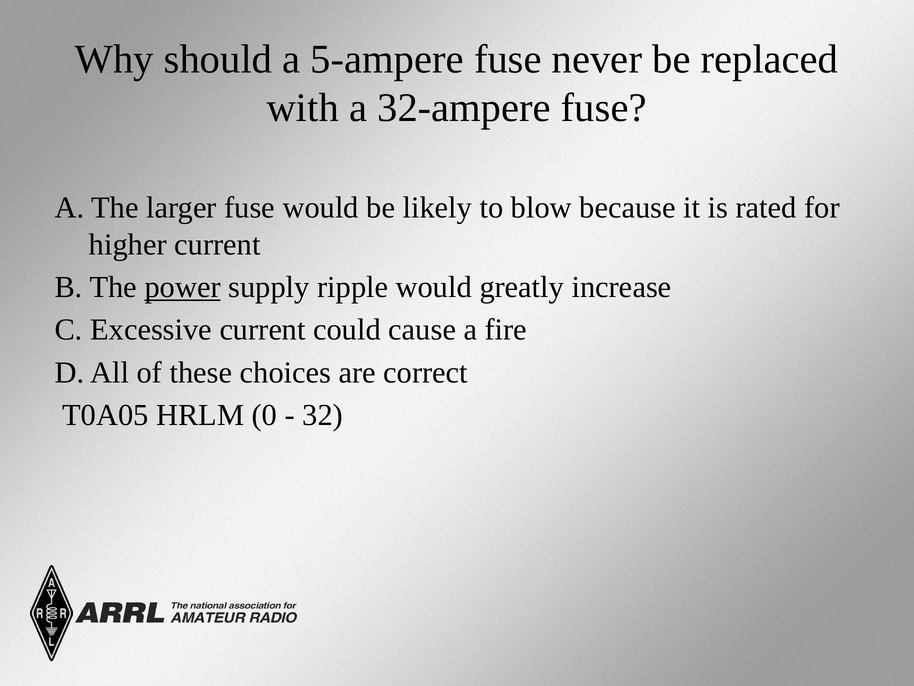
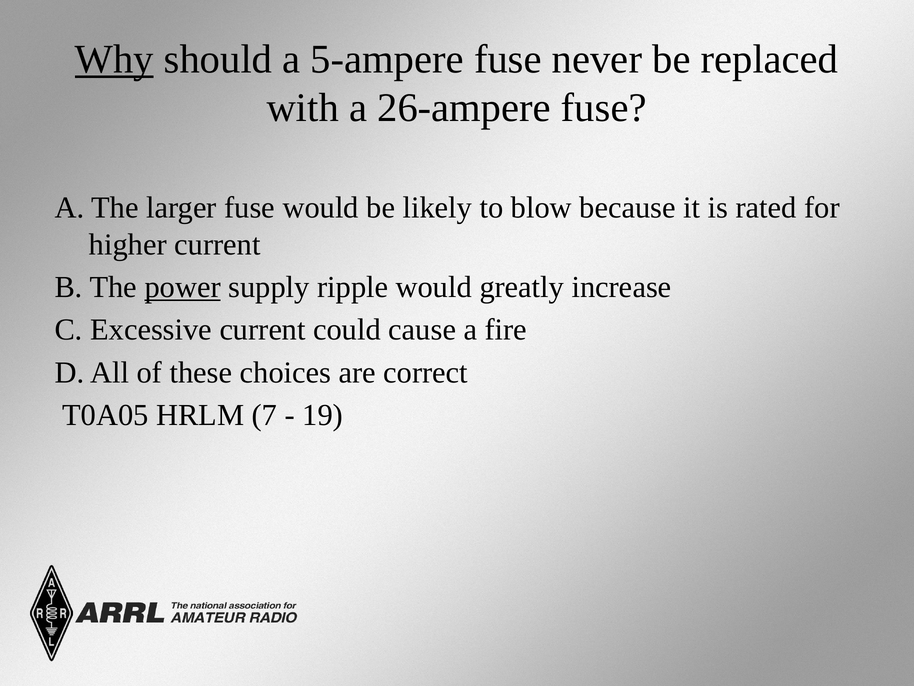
Why underline: none -> present
32-ampere: 32-ampere -> 26-ampere
0: 0 -> 7
32: 32 -> 19
